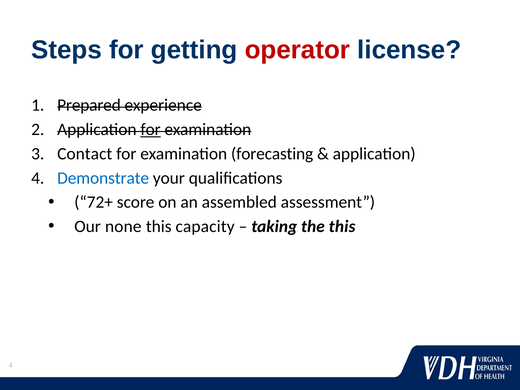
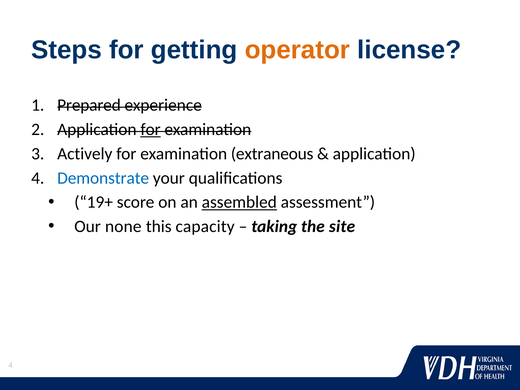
operator colour: red -> orange
Contact: Contact -> Actively
forecasting: forecasting -> extraneous
72+: 72+ -> 19+
assembled underline: none -> present
the this: this -> site
